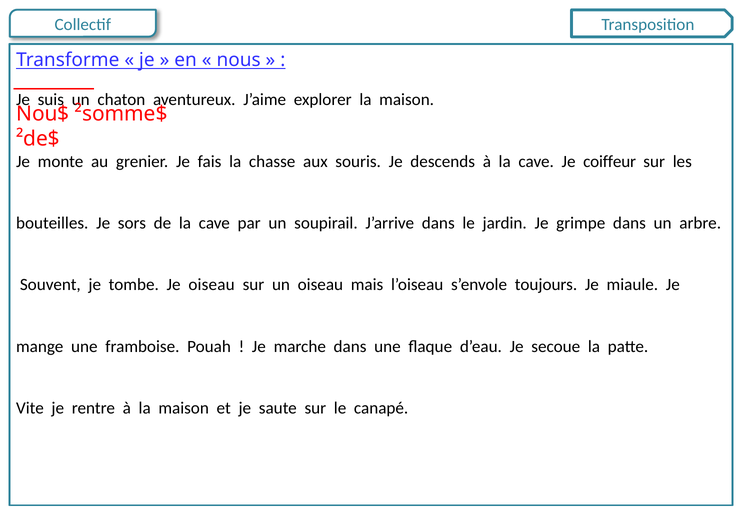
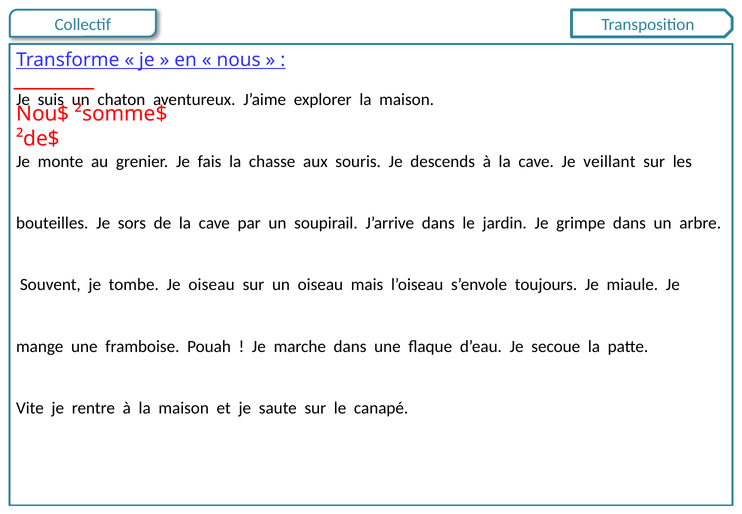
coiffeur: coiffeur -> veillant
